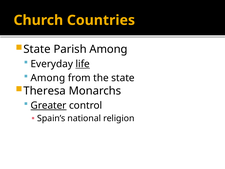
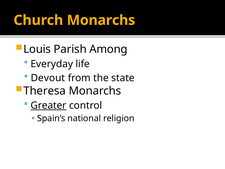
Church Countries: Countries -> Monarchs
State at (37, 49): State -> Louis
life underline: present -> none
Among at (48, 78): Among -> Devout
